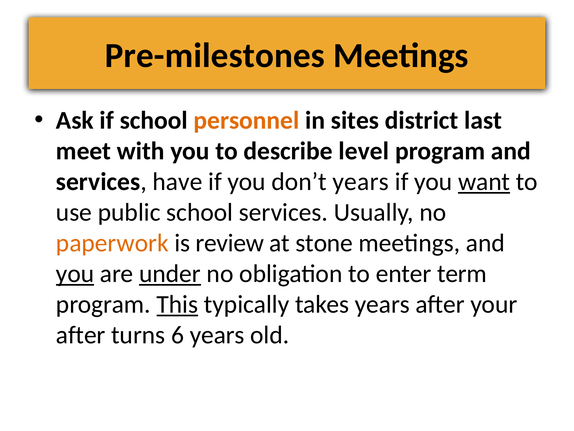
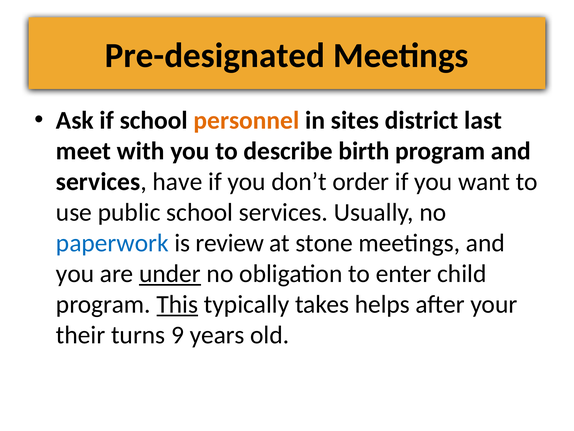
Pre-milestones: Pre-milestones -> Pre-designated
level: level -> birth
don’t years: years -> order
want underline: present -> none
paperwork colour: orange -> blue
you at (75, 274) underline: present -> none
term: term -> child
takes years: years -> helps
after at (81, 335): after -> their
6: 6 -> 9
